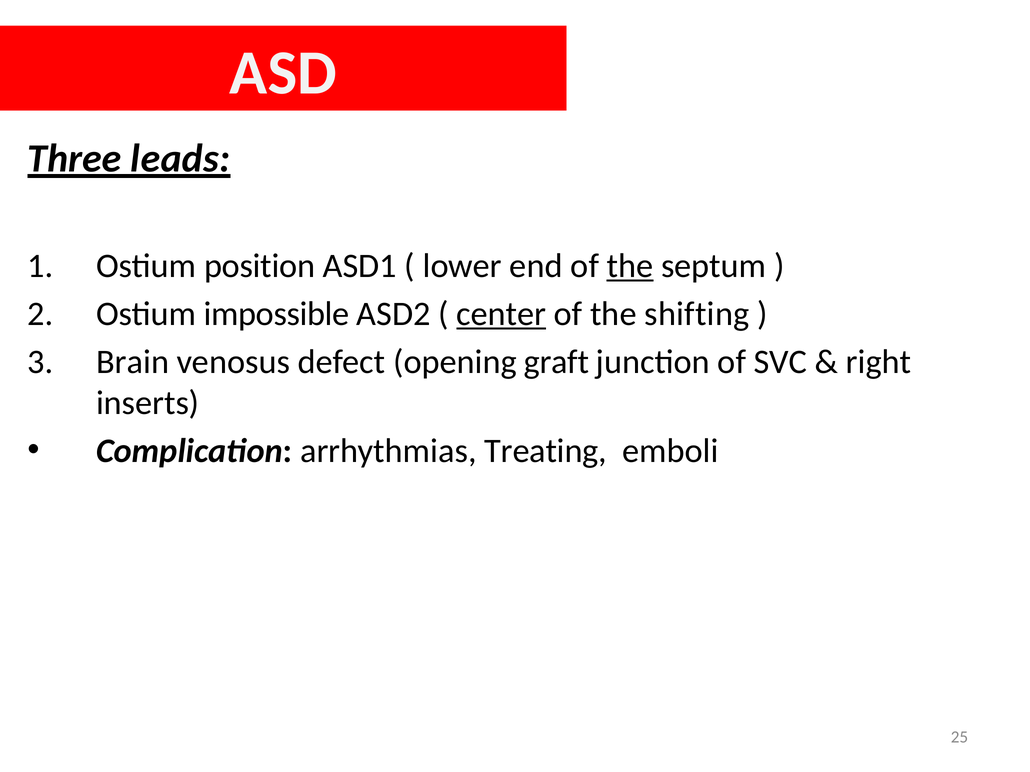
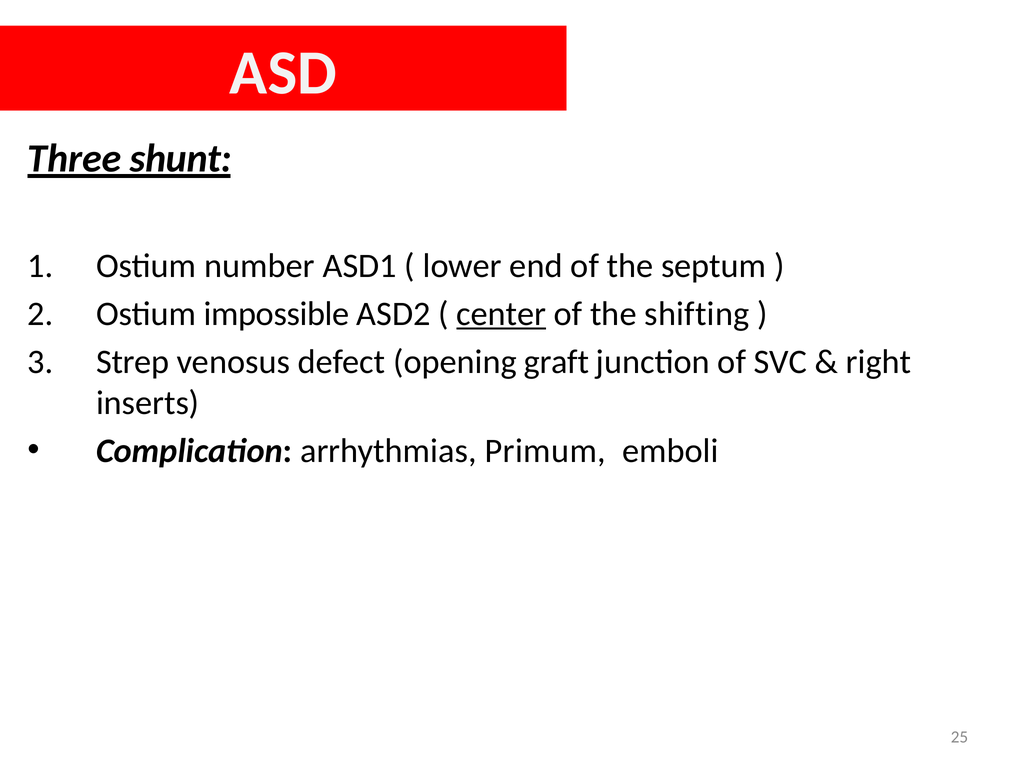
leads: leads -> shunt
position: position -> number
the at (630, 266) underline: present -> none
Brain: Brain -> Strep
Treating: Treating -> Primum
